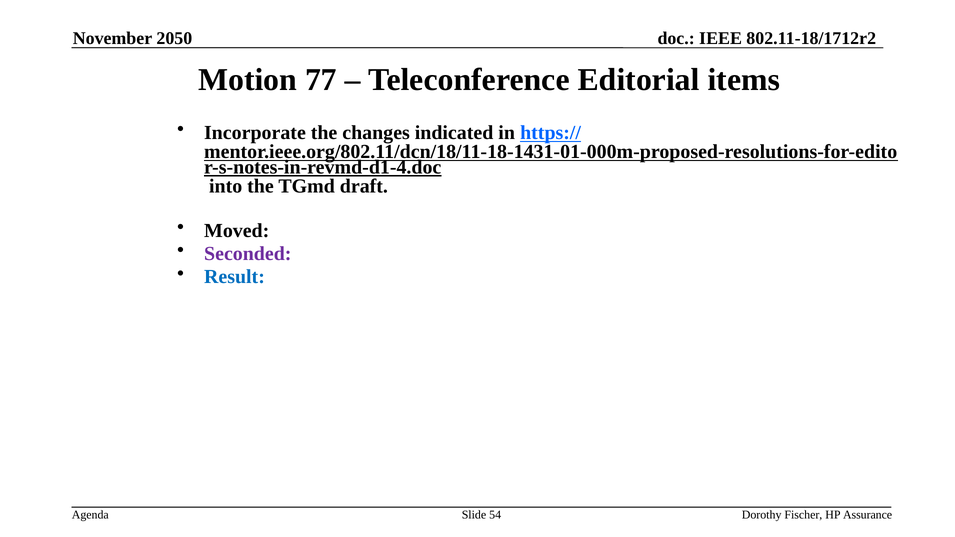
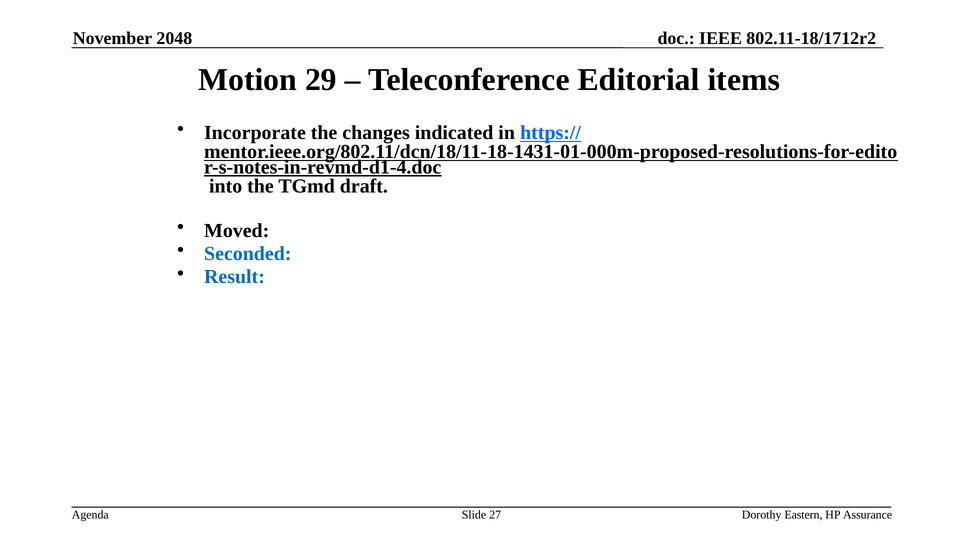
2050: 2050 -> 2048
77: 77 -> 29
Seconded colour: purple -> blue
54: 54 -> 27
Fischer: Fischer -> Eastern
